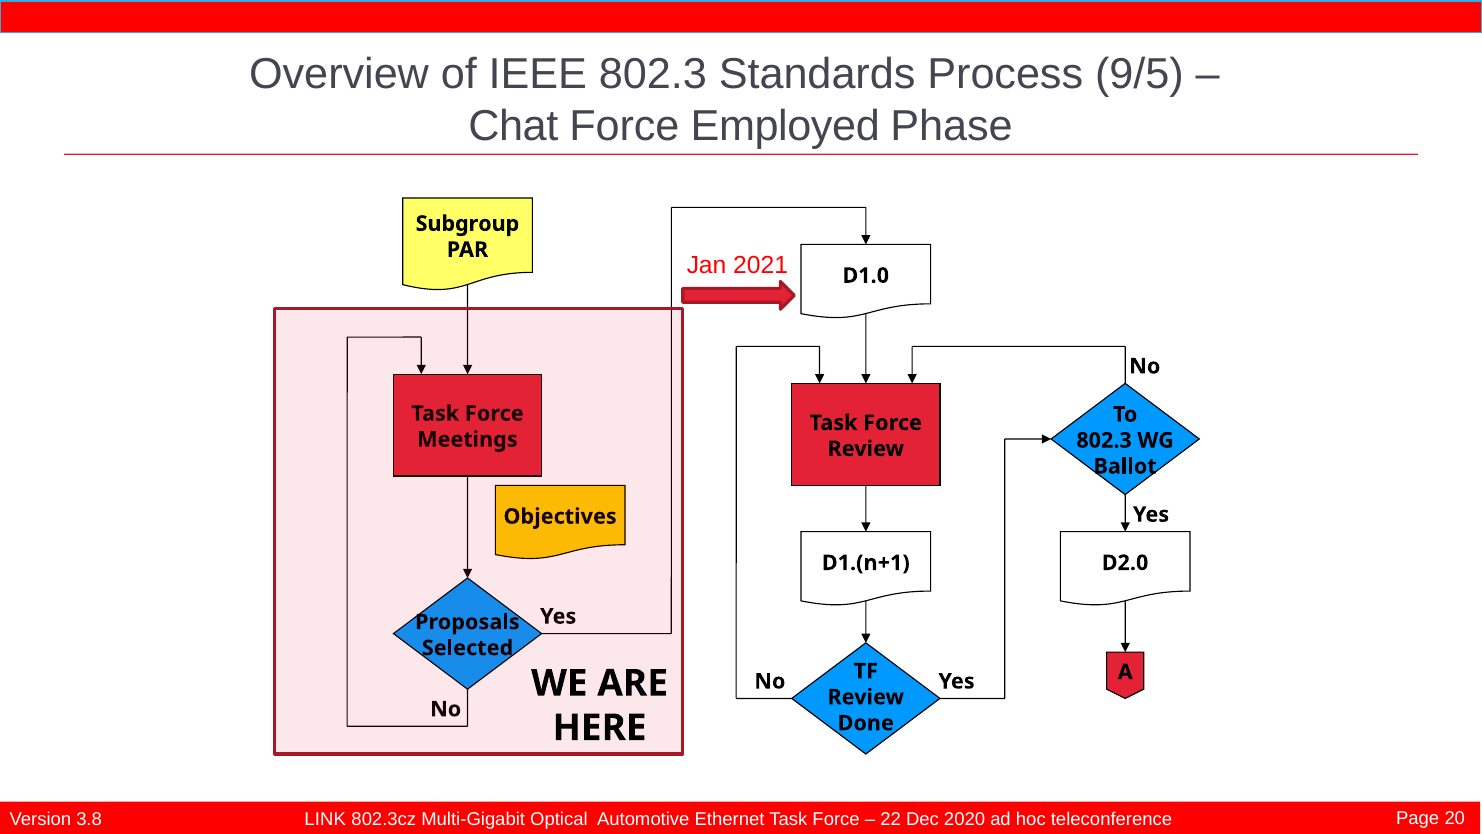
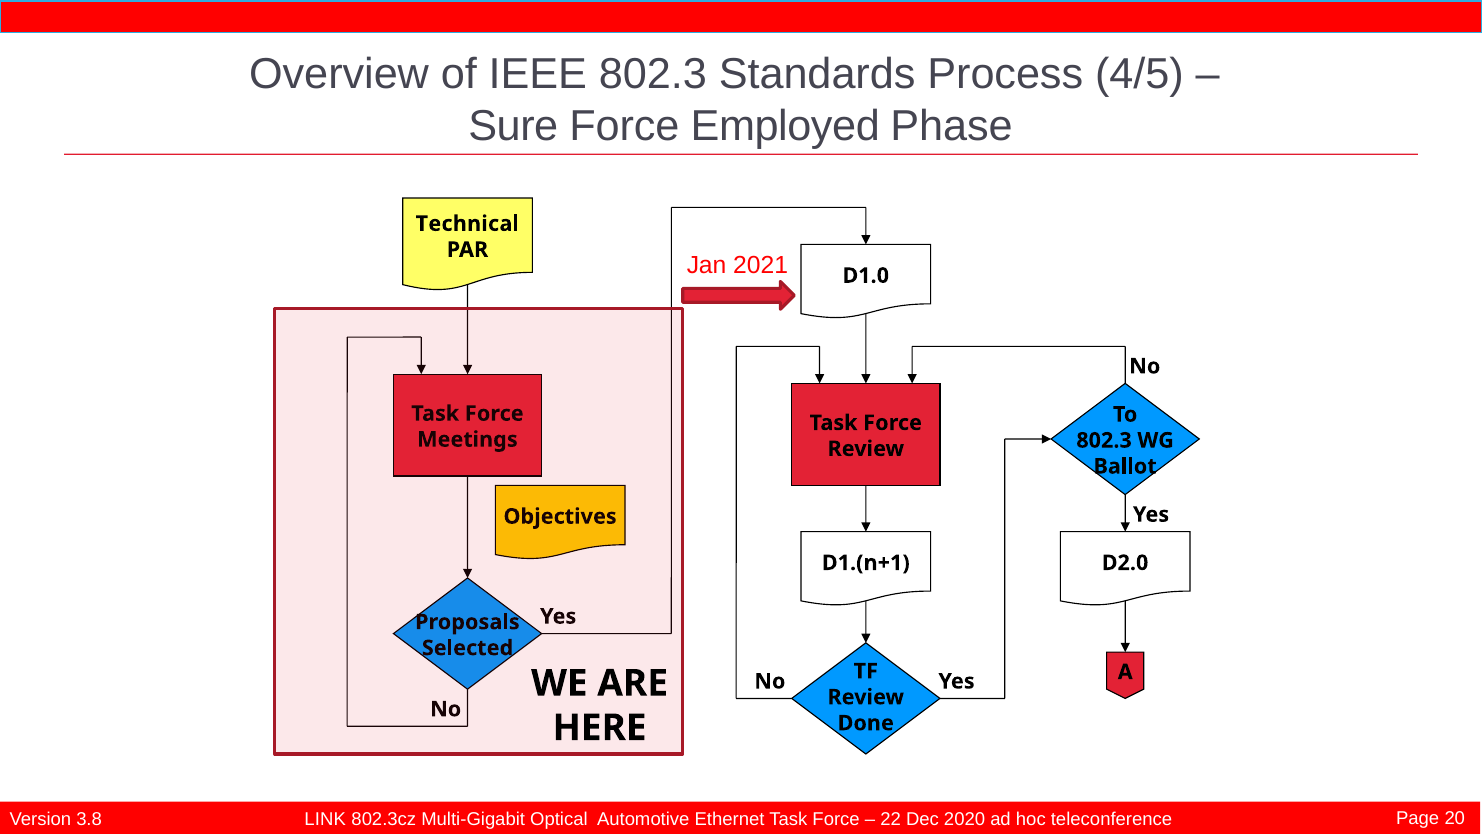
9/5: 9/5 -> 4/5
Chat: Chat -> Sure
Subgroup: Subgroup -> Technical
